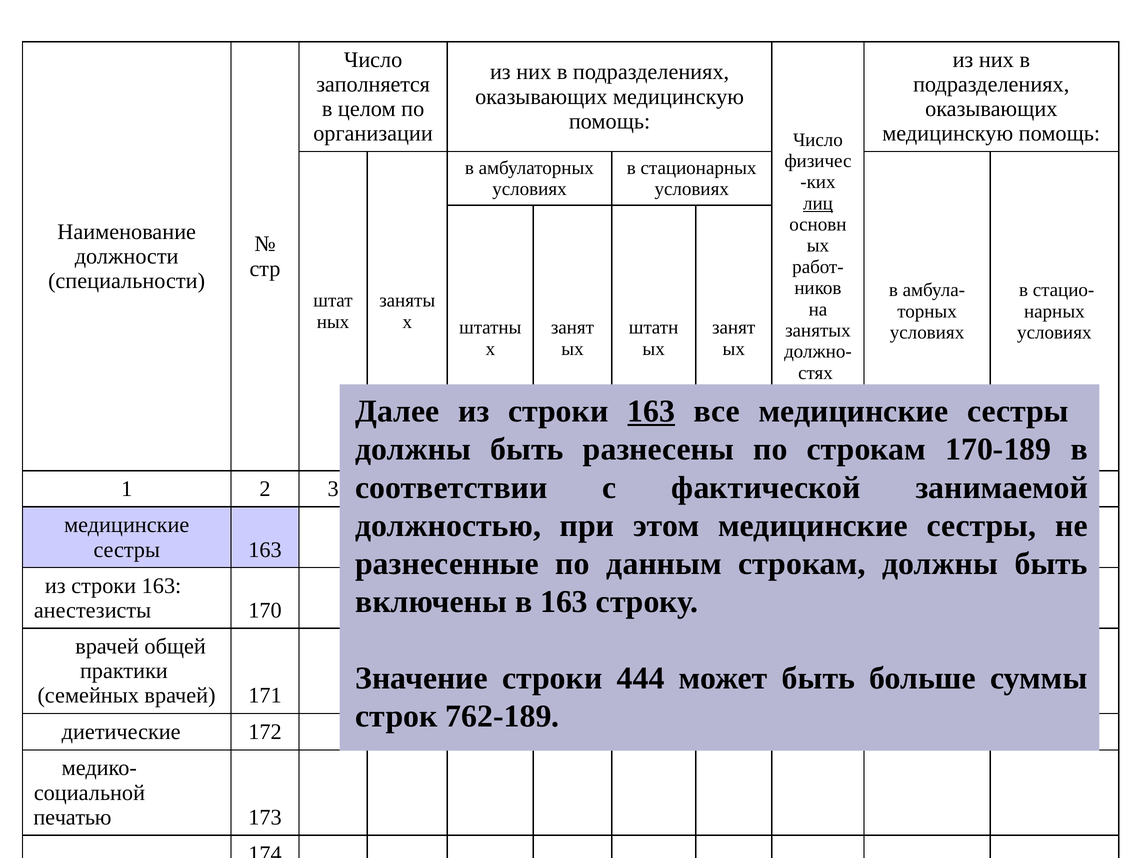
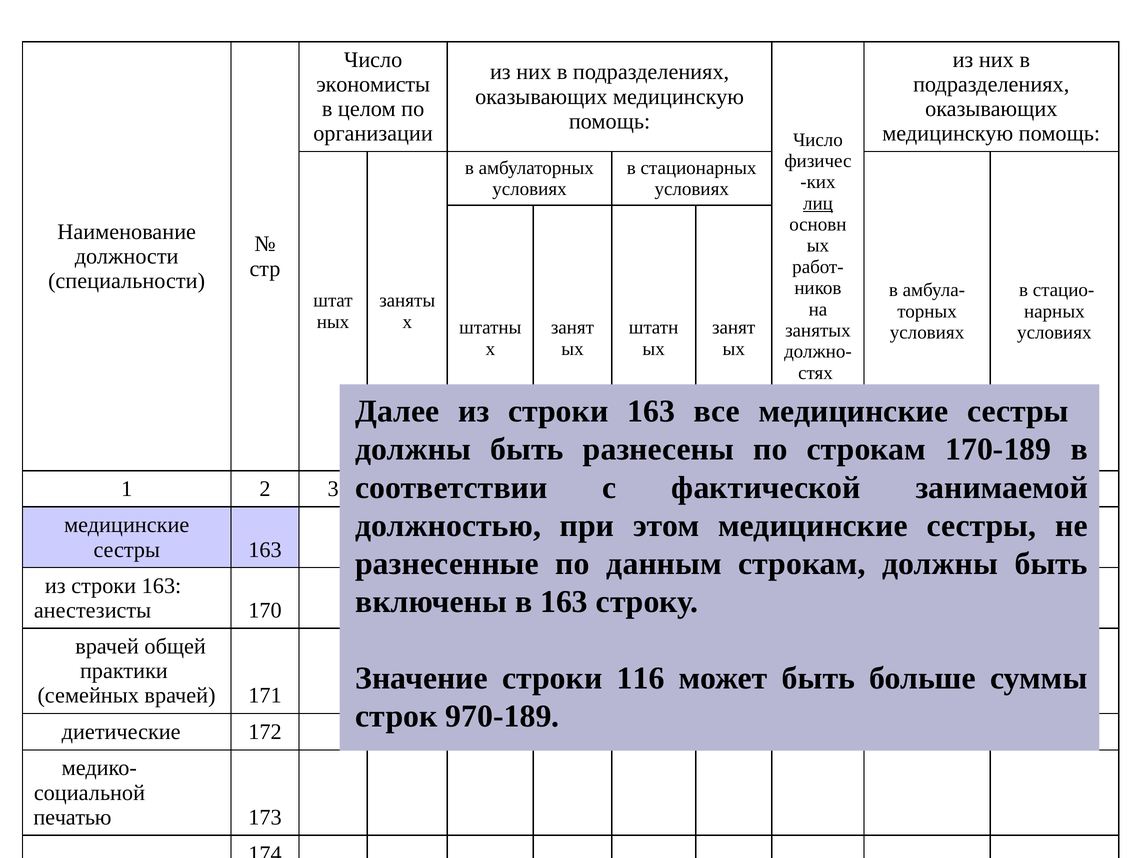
заполняется: заполняется -> экономисты
163 at (651, 411) underline: present -> none
444: 444 -> 116
762-189: 762-189 -> 970-189
